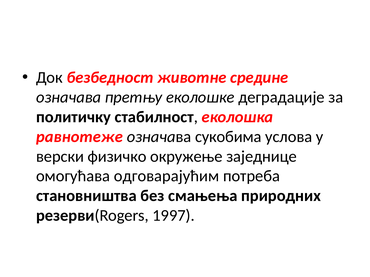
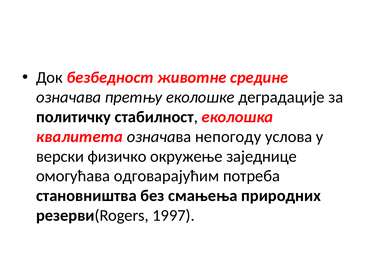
равнотеже: равнотеже -> квалитета
сукобима: сукобима -> непогoду
